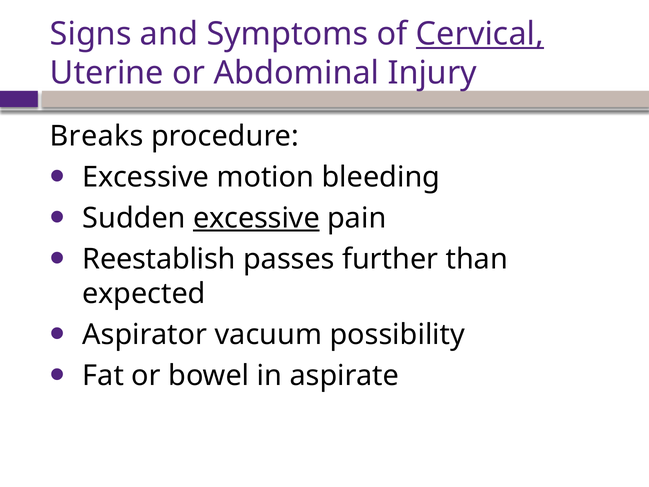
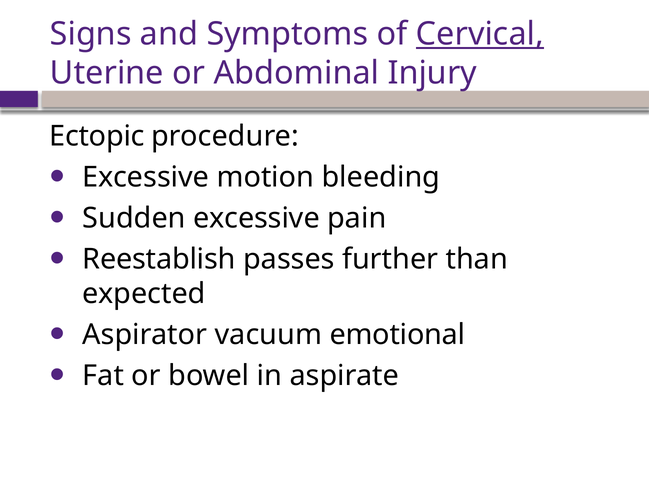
Breaks: Breaks -> Ectopic
excessive at (256, 218) underline: present -> none
possibility: possibility -> emotional
